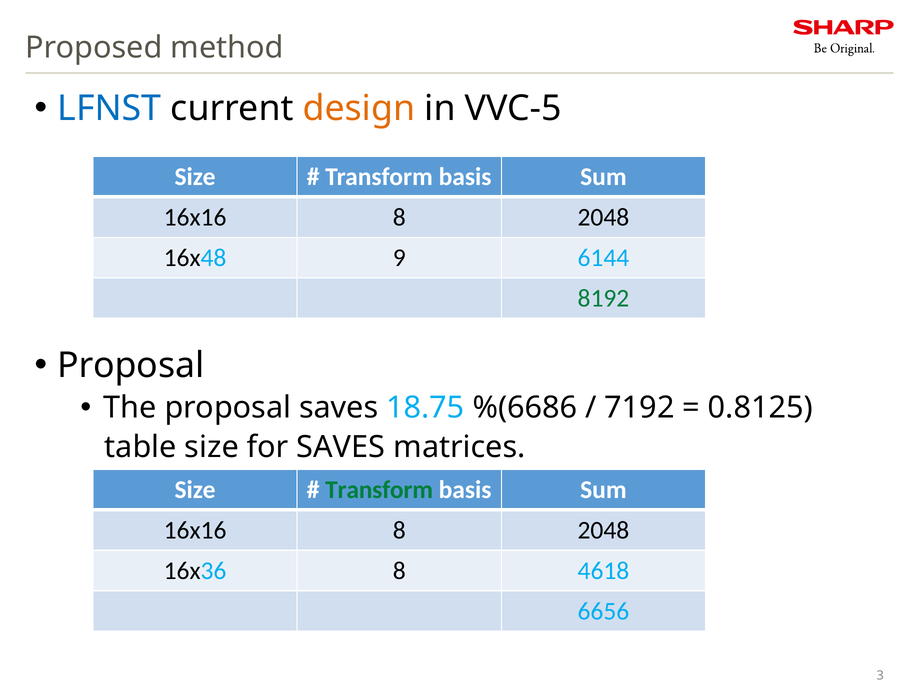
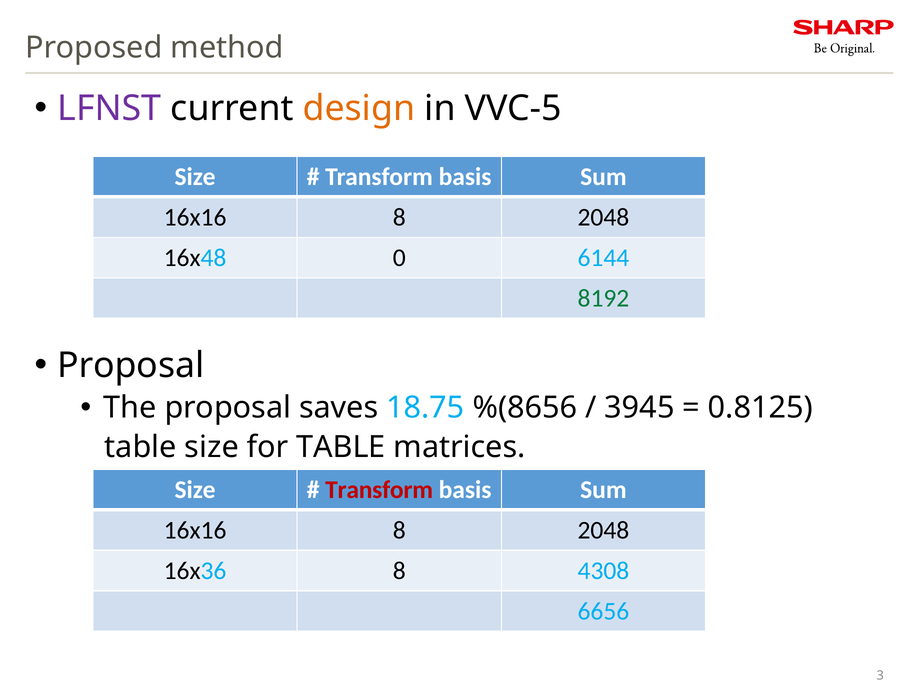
LFNST colour: blue -> purple
9: 9 -> 0
%(6686: %(6686 -> %(8656
7192: 7192 -> 3945
for SAVES: SAVES -> TABLE
Transform at (379, 490) colour: green -> red
4618: 4618 -> 4308
